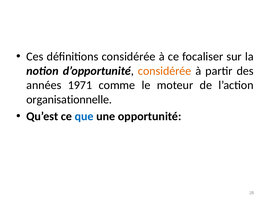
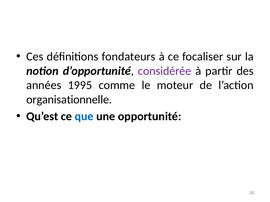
définitions considérée: considérée -> fondateurs
considérée at (165, 71) colour: orange -> purple
1971: 1971 -> 1995
